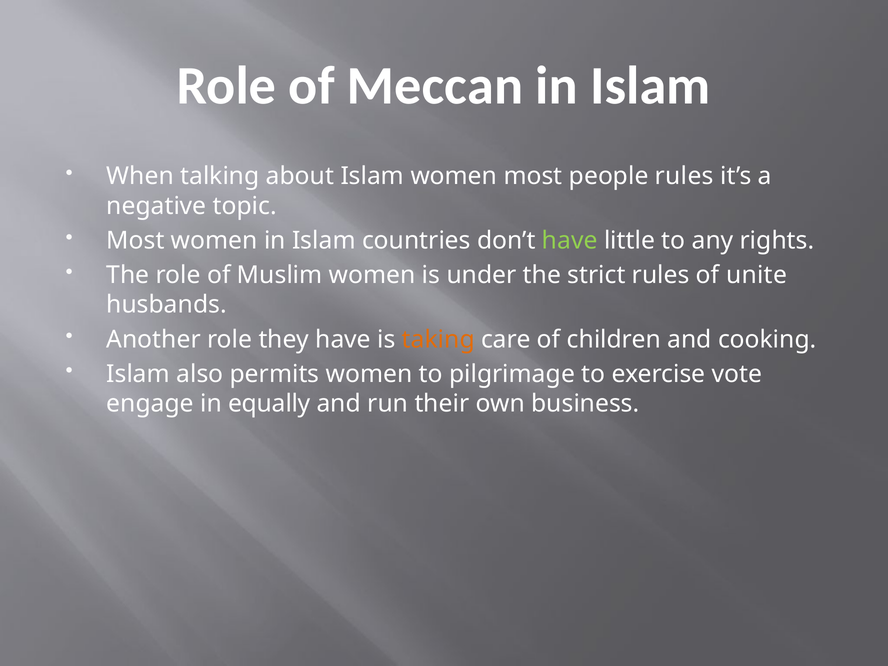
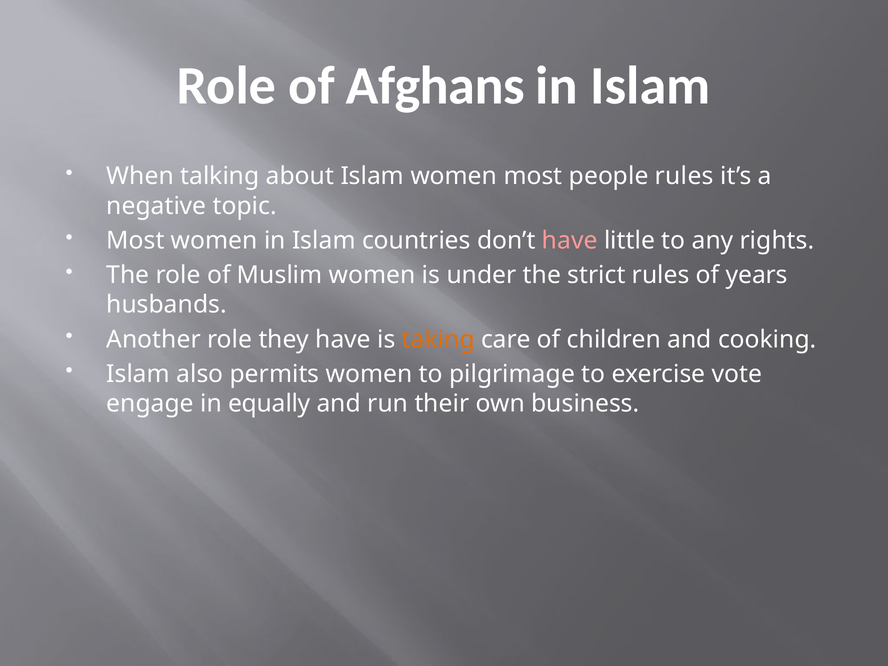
Meccan: Meccan -> Afghans
have at (570, 241) colour: light green -> pink
unite: unite -> years
